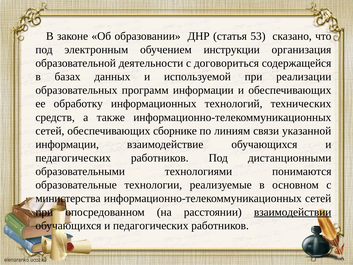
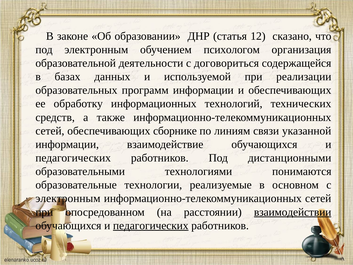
53: 53 -> 12
инструкции: инструкции -> психологом
министерства at (68, 198): министерства -> электронным
педагогических at (151, 225) underline: none -> present
